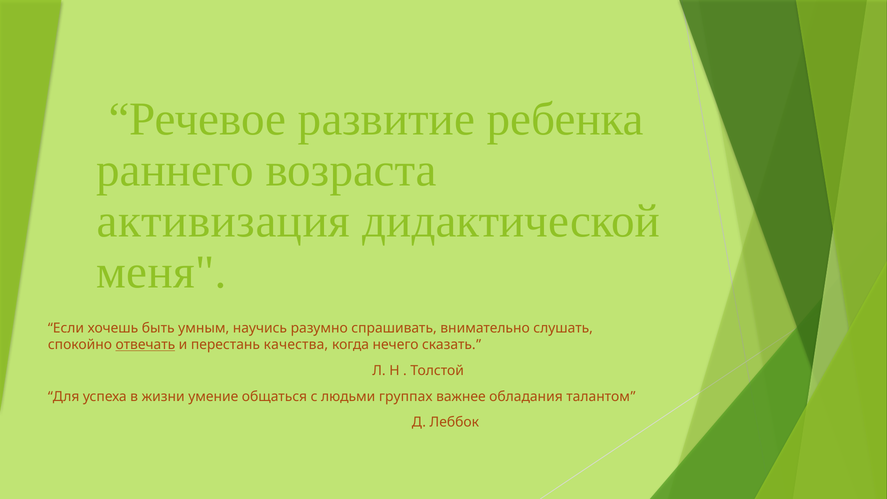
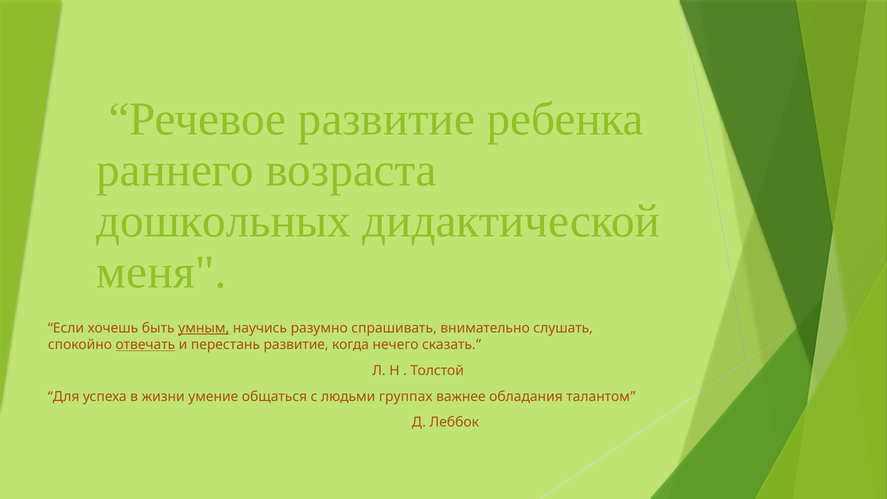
активизация: активизация -> дошкольных
умным underline: none -> present
перестань качества: качества -> развитие
